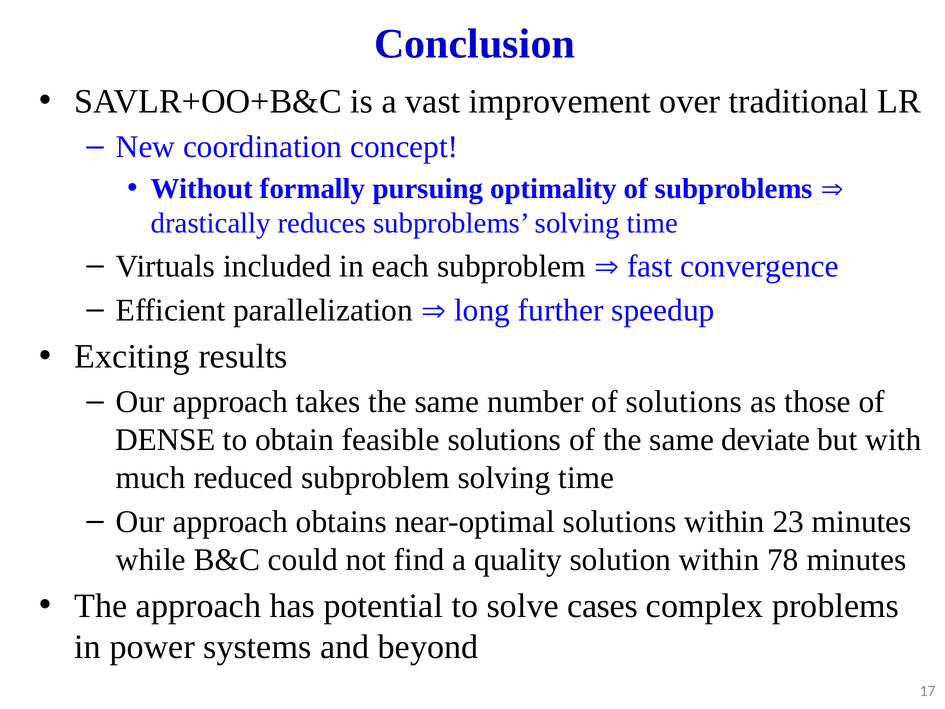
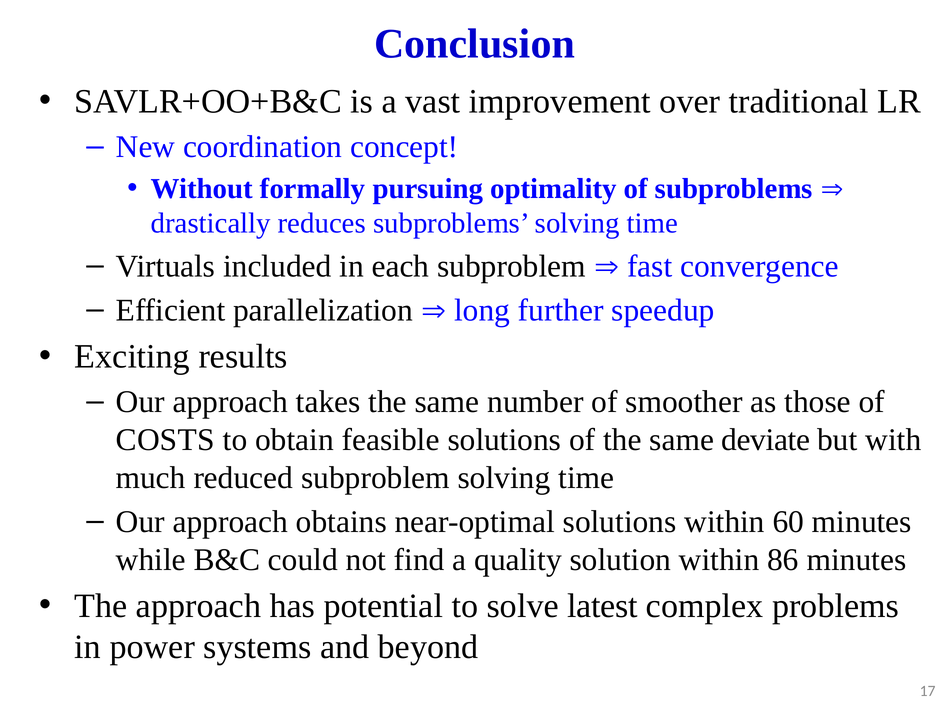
of solutions: solutions -> smoother
DENSE: DENSE -> COSTS
23: 23 -> 60
78: 78 -> 86
cases: cases -> latest
